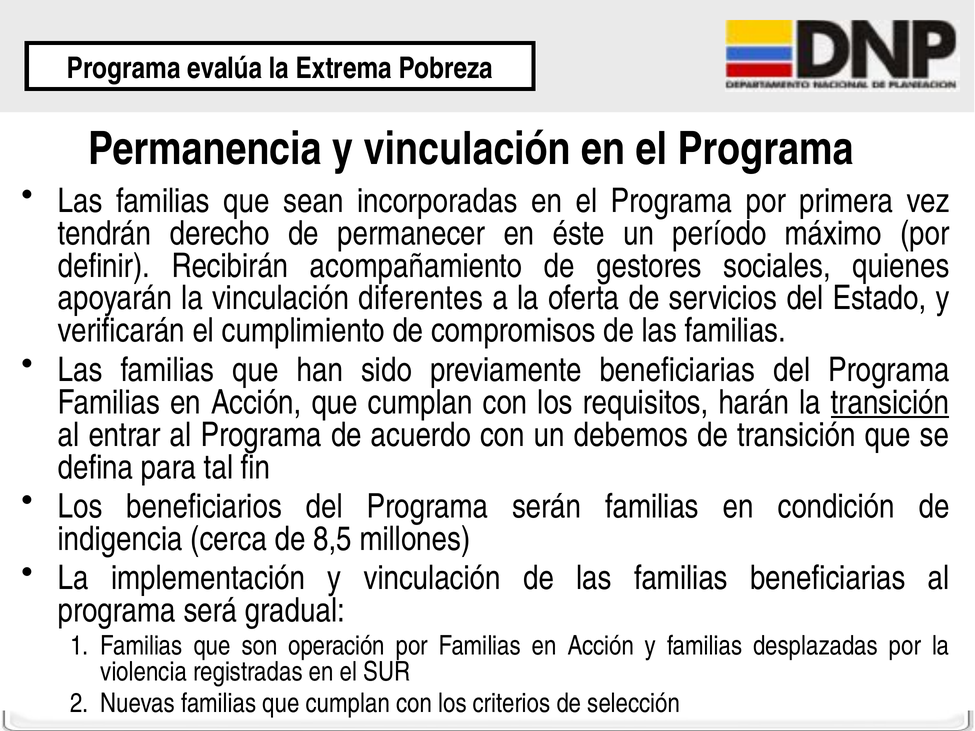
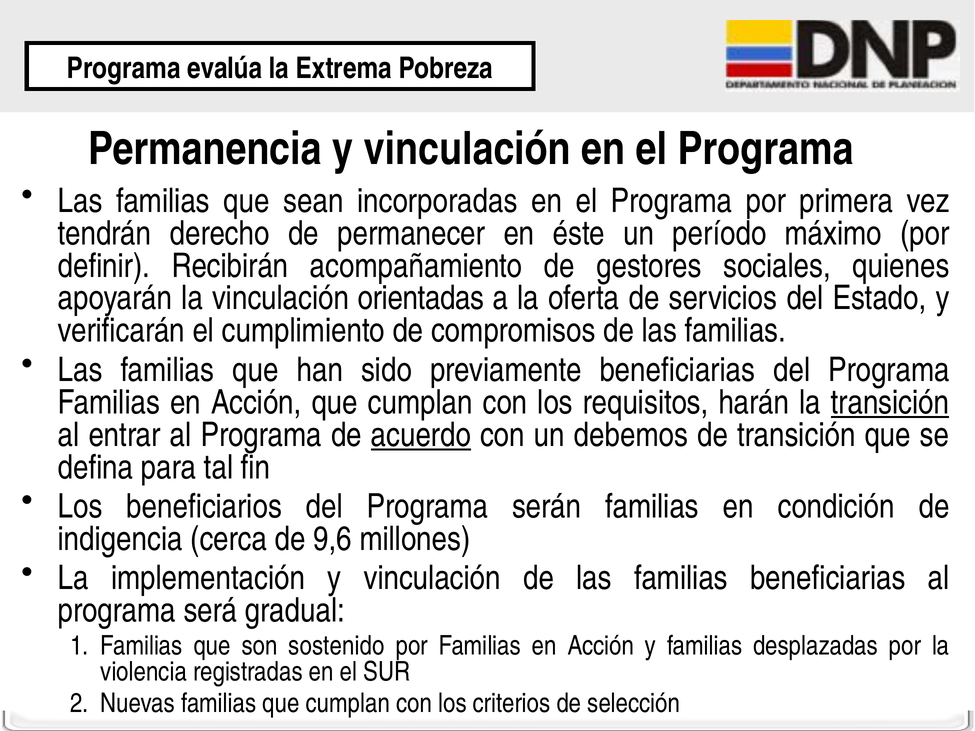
diferentes: diferentes -> orientadas
acuerdo underline: none -> present
8,5: 8,5 -> 9,6
operación: operación -> sostenido
